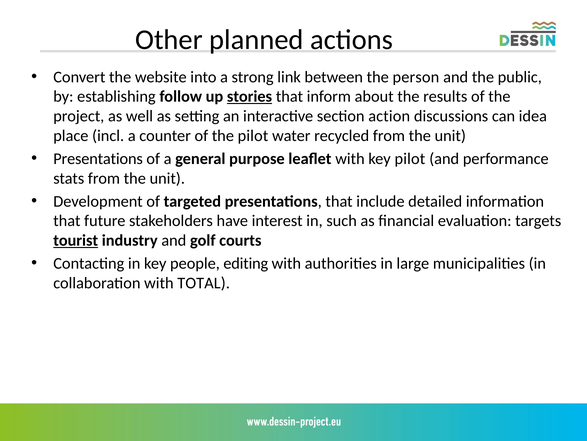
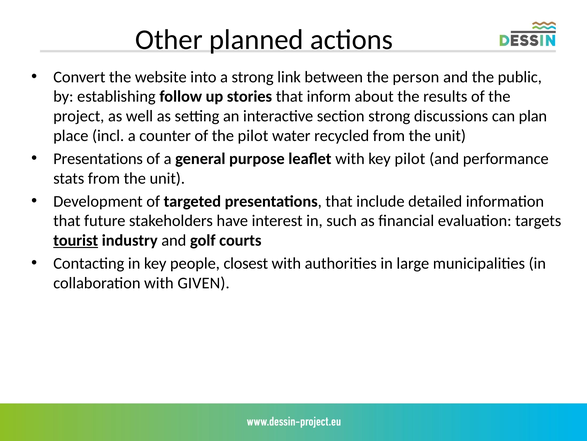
stories underline: present -> none
section action: action -> strong
idea: idea -> plan
editing: editing -> closest
TOTAL: TOTAL -> GIVEN
